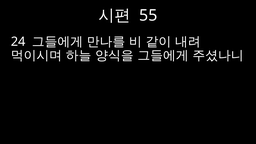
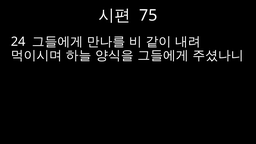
55: 55 -> 75
